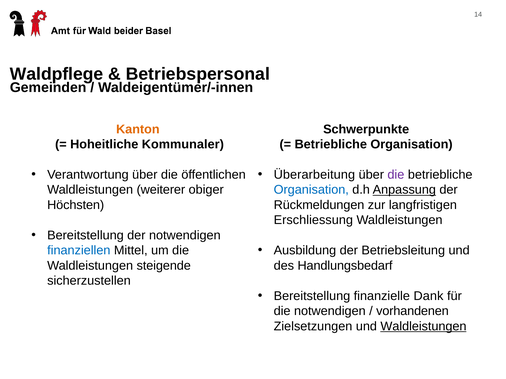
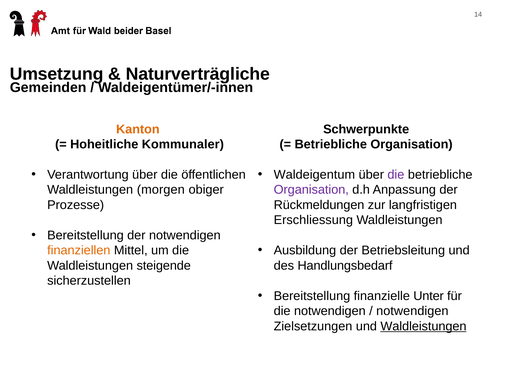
Waldpflege: Waldpflege -> Umsetzung
Betriebspersonal: Betriebspersonal -> Naturverträgliche
Überarbeitung: Überarbeitung -> Waldeigentum
weiterer: weiterer -> morgen
Organisation at (311, 190) colour: blue -> purple
Anpassung underline: present -> none
Höchsten: Höchsten -> Prozesse
finanziellen colour: blue -> orange
Dank: Dank -> Unter
vorhandenen at (412, 312): vorhandenen -> notwendigen
